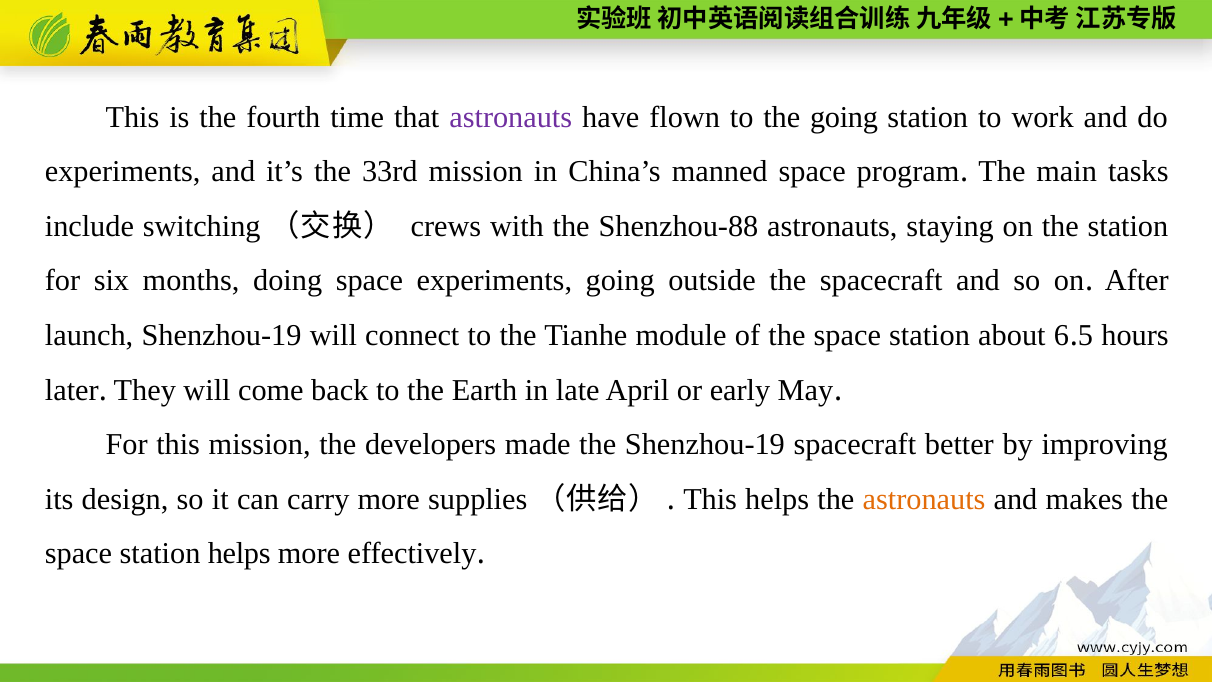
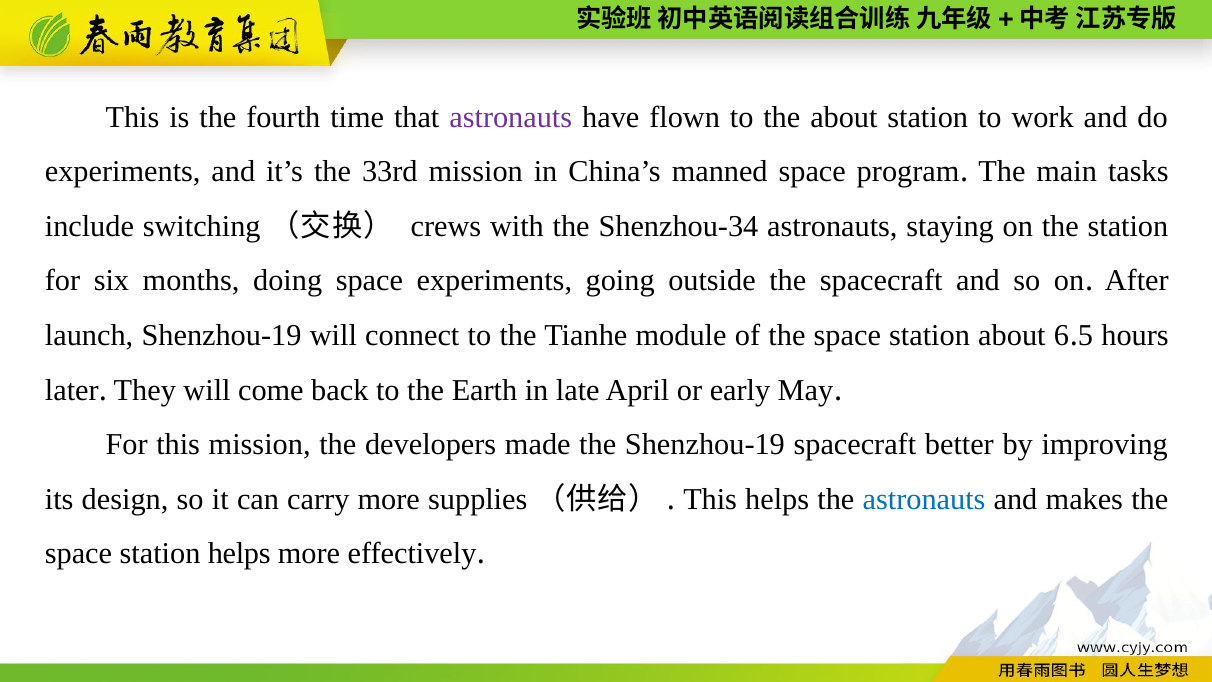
the going: going -> about
Shenzhou-88: Shenzhou-88 -> Shenzhou-34
astronauts at (924, 499) colour: orange -> blue
